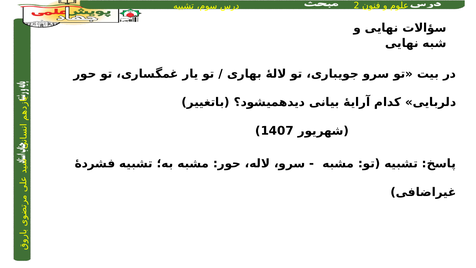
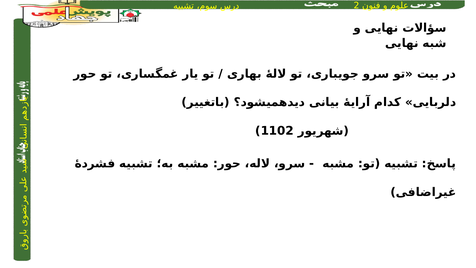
1407: 1407 -> 1102
